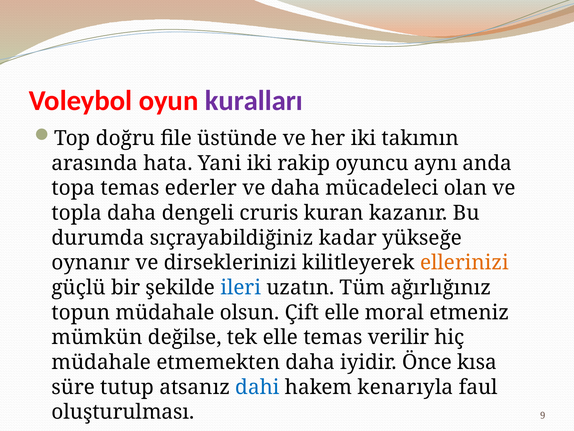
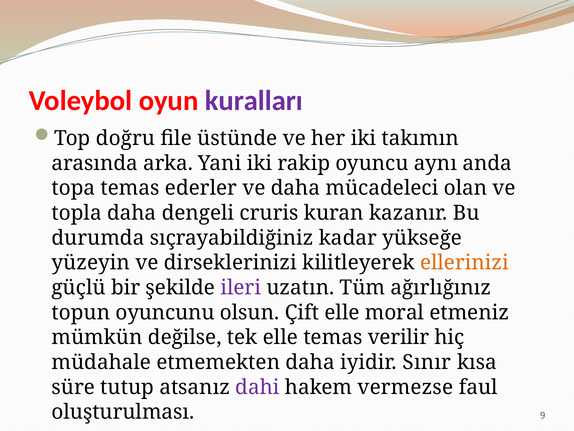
hata: hata -> arka
oynanır: oynanır -> yüzeyin
ileri colour: blue -> purple
topun müdahale: müdahale -> oyuncunu
Önce: Önce -> Sınır
dahi colour: blue -> purple
kenarıyla: kenarıyla -> vermezse
